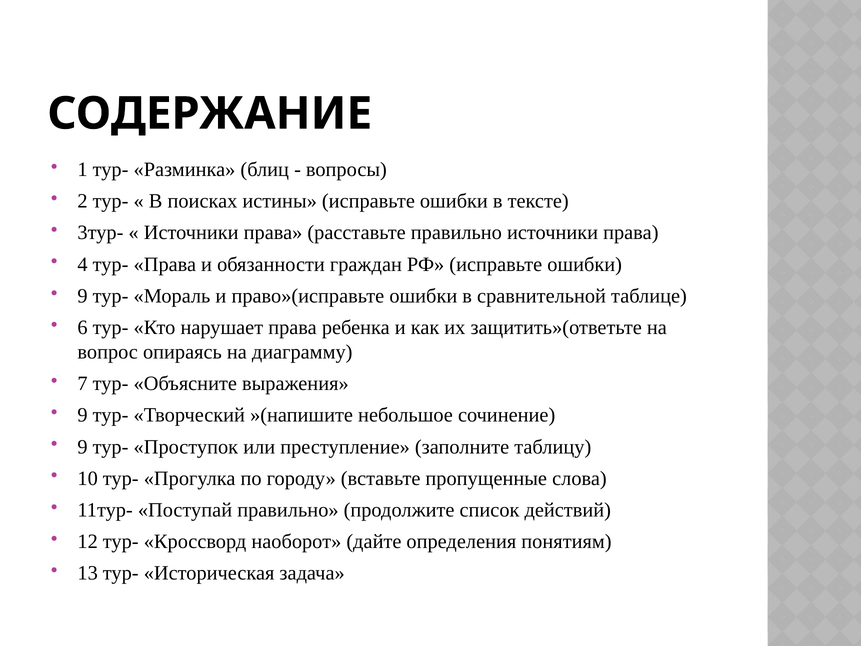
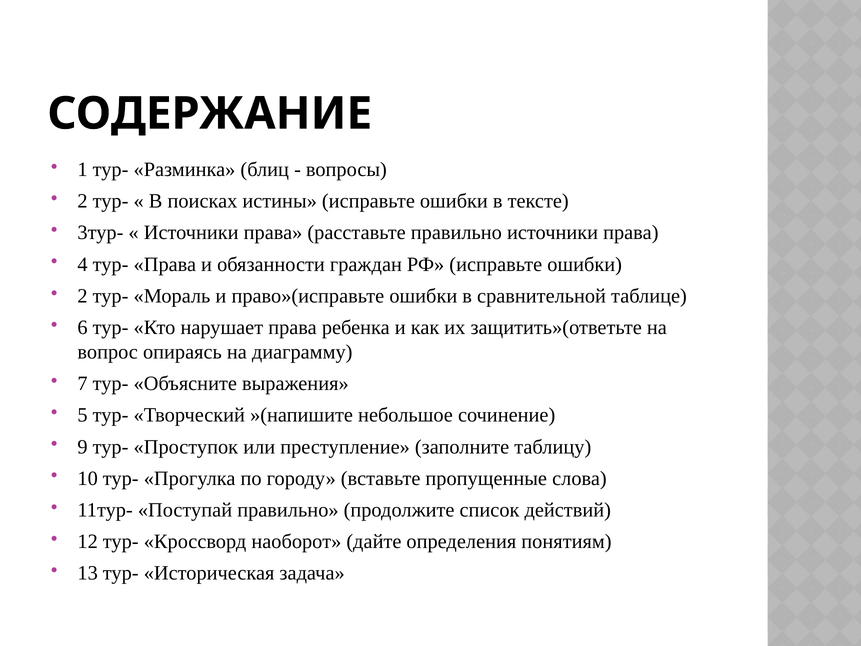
9 at (83, 296): 9 -> 2
9 at (83, 415): 9 -> 5
